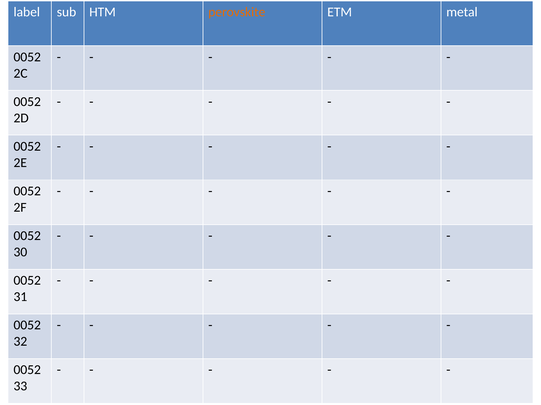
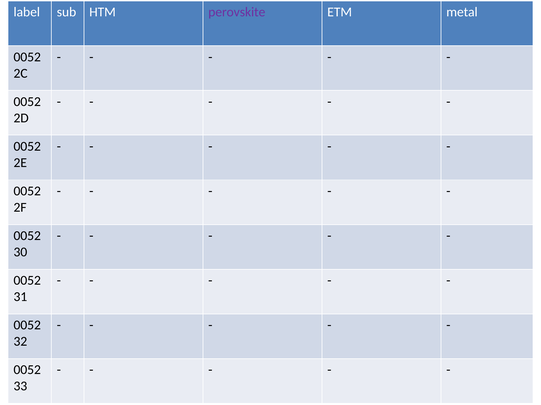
perovskite colour: orange -> purple
